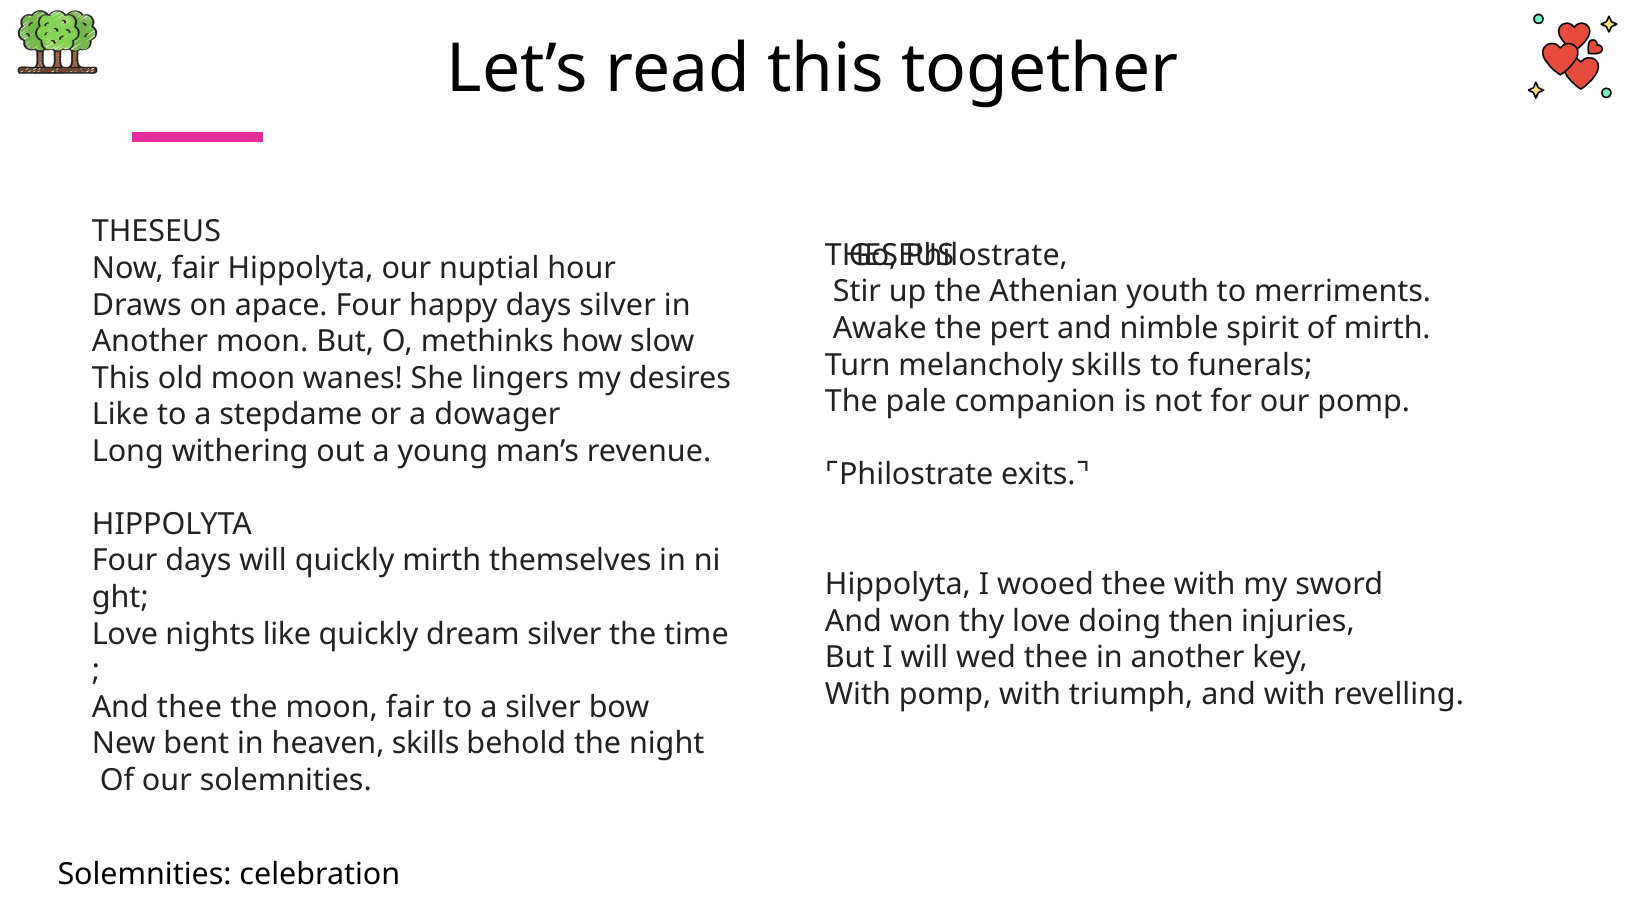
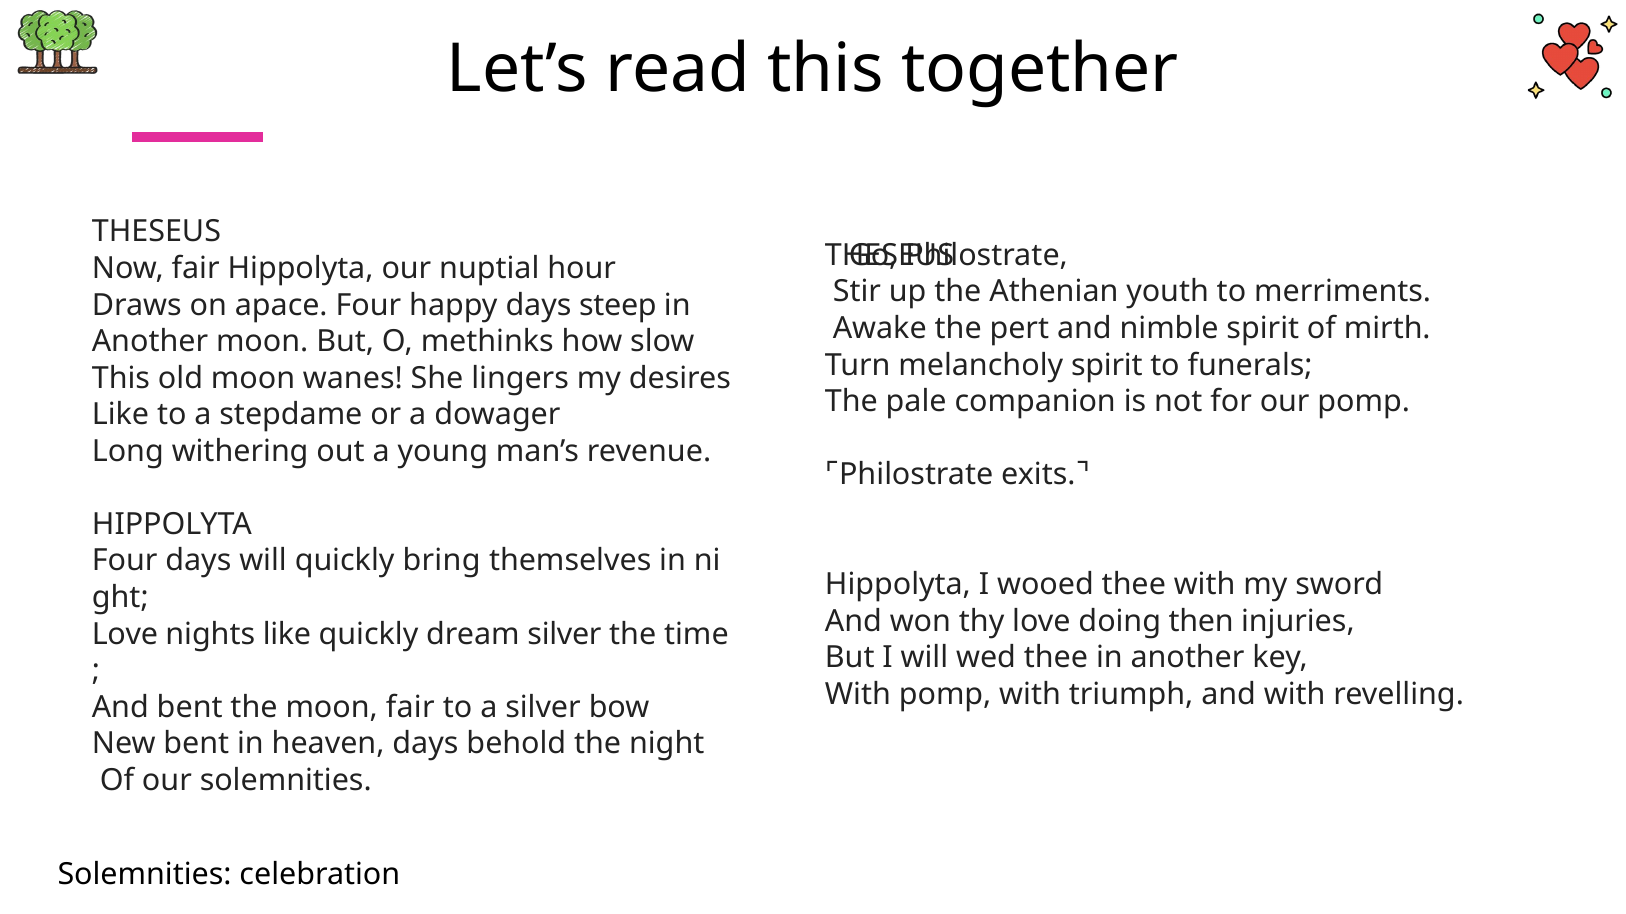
days silver: silver -> steep
melancholy skills: skills -> spirit
quickly mirth: mirth -> bring
And thee: thee -> bent
heaven skills: skills -> days
